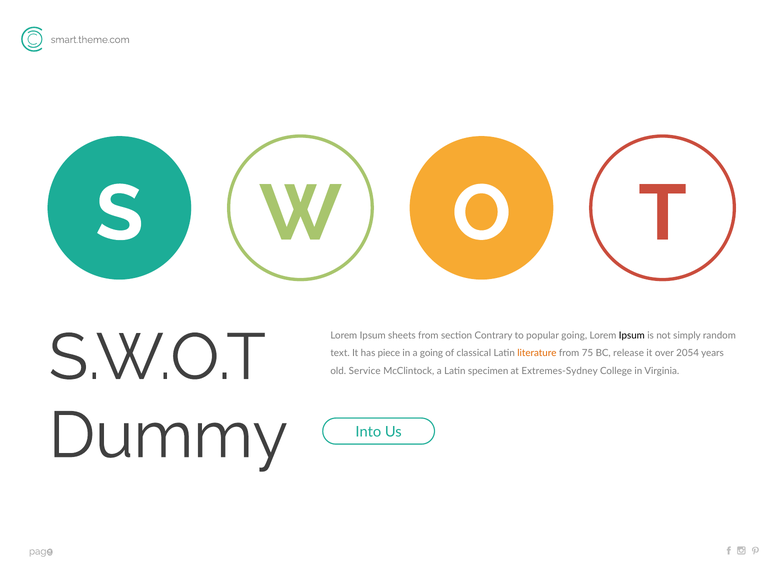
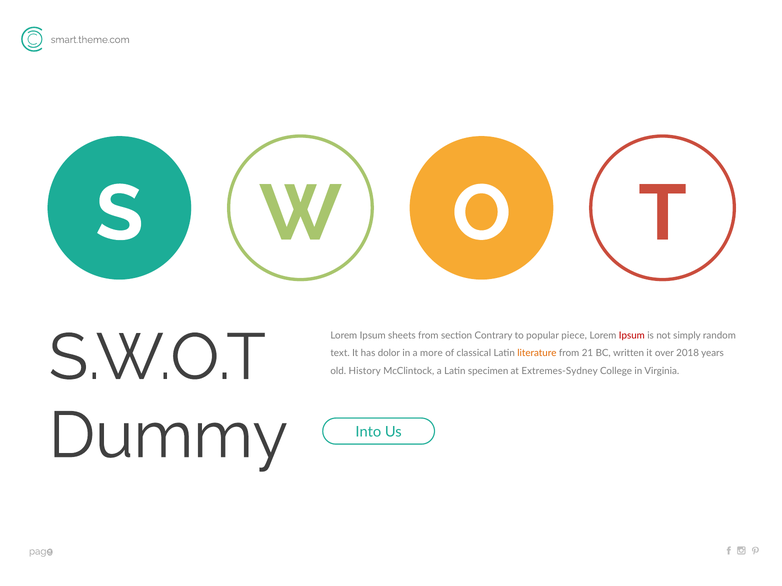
popular going: going -> piece
Ipsum at (632, 336) colour: black -> red
piece: piece -> dolor
a going: going -> more
75: 75 -> 21
release: release -> written
2054: 2054 -> 2018
Service: Service -> History
